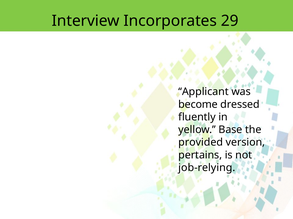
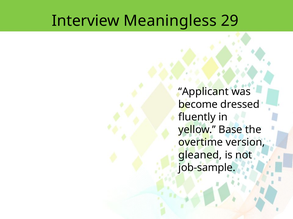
Incorporates: Incorporates -> Meaningless
provided: provided -> overtime
pertains: pertains -> gleaned
job-relying: job-relying -> job-sample
